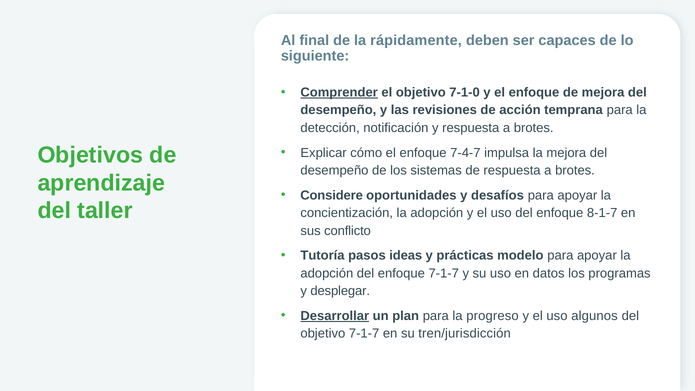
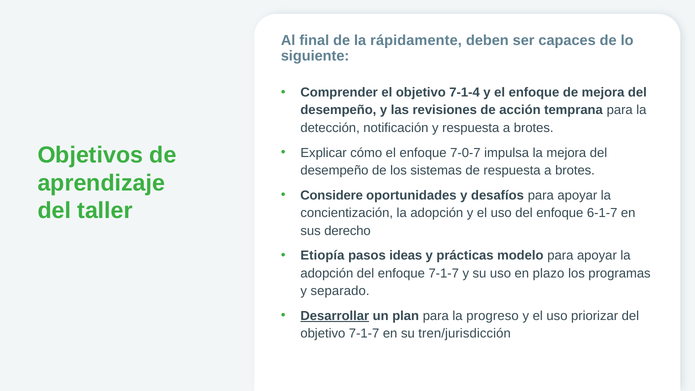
Comprender underline: present -> none
7-1-0: 7-1-0 -> 7-1-4
7-4-7: 7-4-7 -> 7-0-7
8-1-7: 8-1-7 -> 6-1-7
conflicto: conflicto -> derecho
Tutoría: Tutoría -> Etiopía
datos: datos -> plazo
desplegar: desplegar -> separado
algunos: algunos -> priorizar
